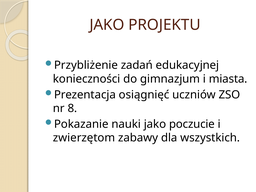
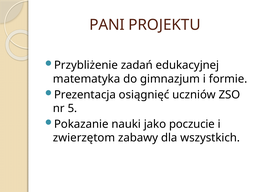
JAKO at (107, 25): JAKO -> PANI
konieczności: konieczności -> matematyka
miasta: miasta -> formie
8: 8 -> 5
